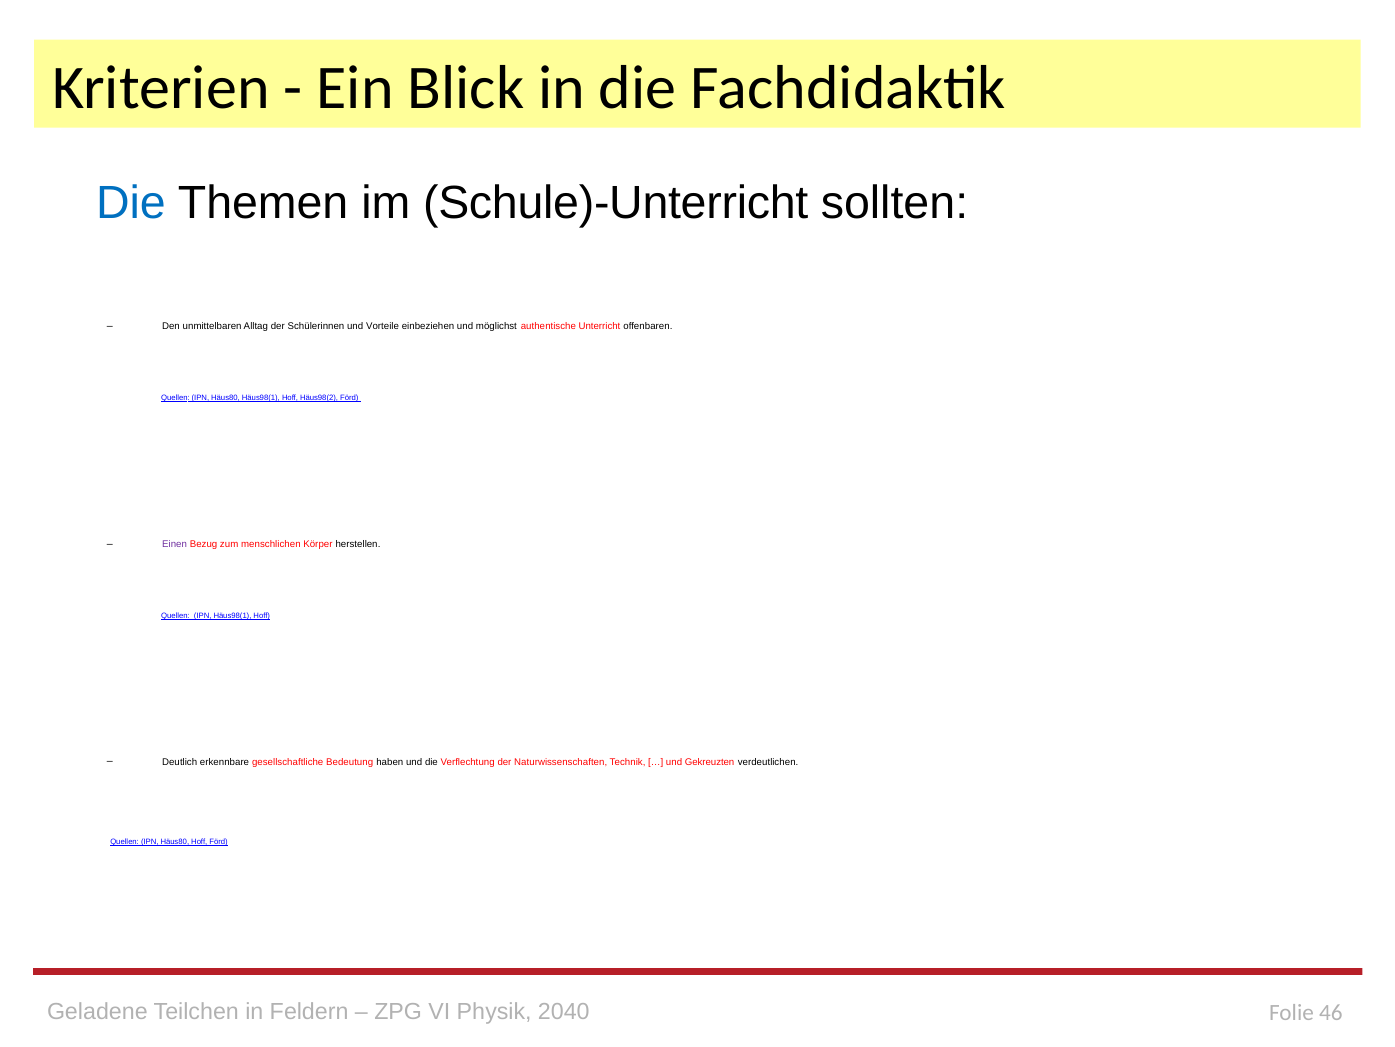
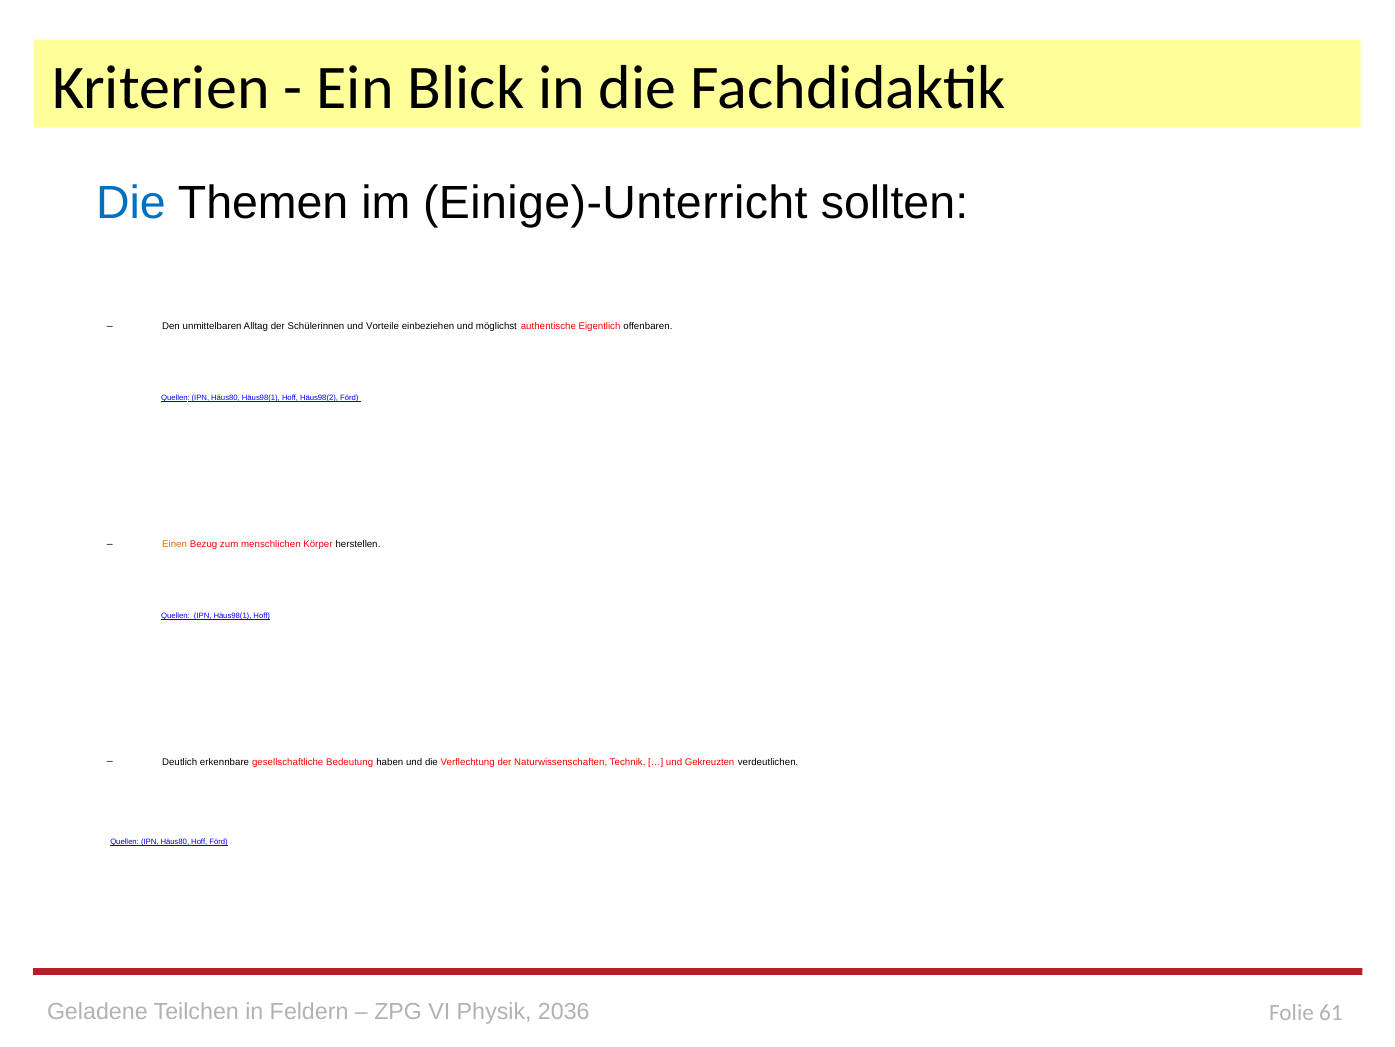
Schule)-Unterricht: Schule)-Unterricht -> Einige)-Unterricht
Unterricht: Unterricht -> Eigentlich
Einen colour: purple -> orange
2040: 2040 -> 2036
46: 46 -> 61
